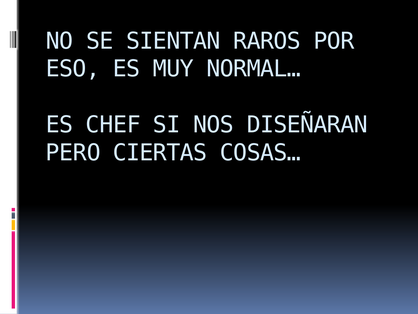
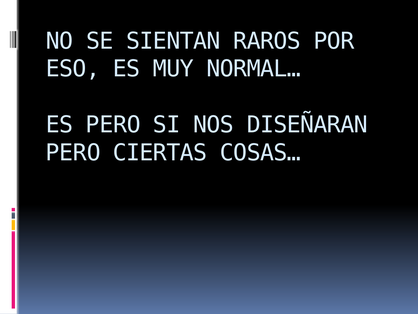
ES CHEF: CHEF -> PERO
